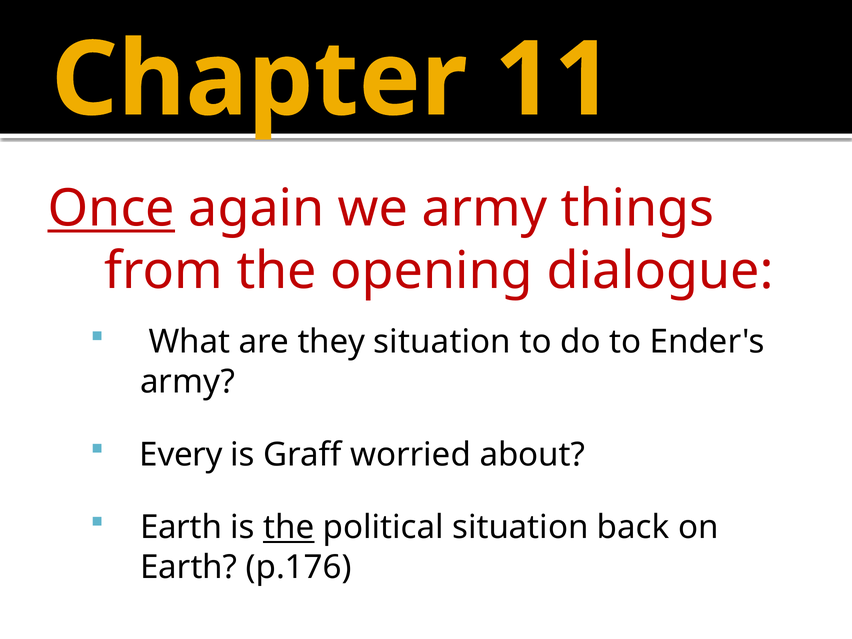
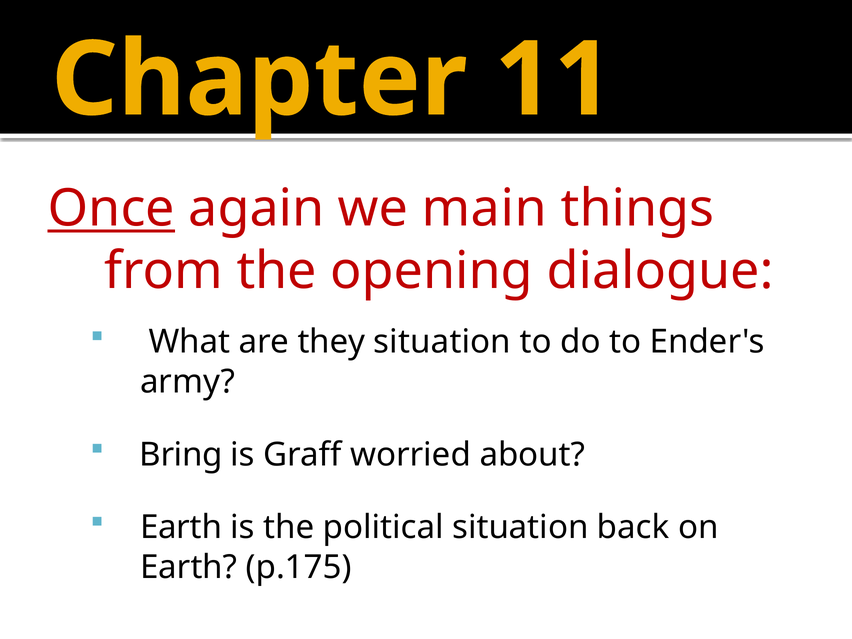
we army: army -> main
Every: Every -> Bring
the at (289, 528) underline: present -> none
p.176: p.176 -> p.175
